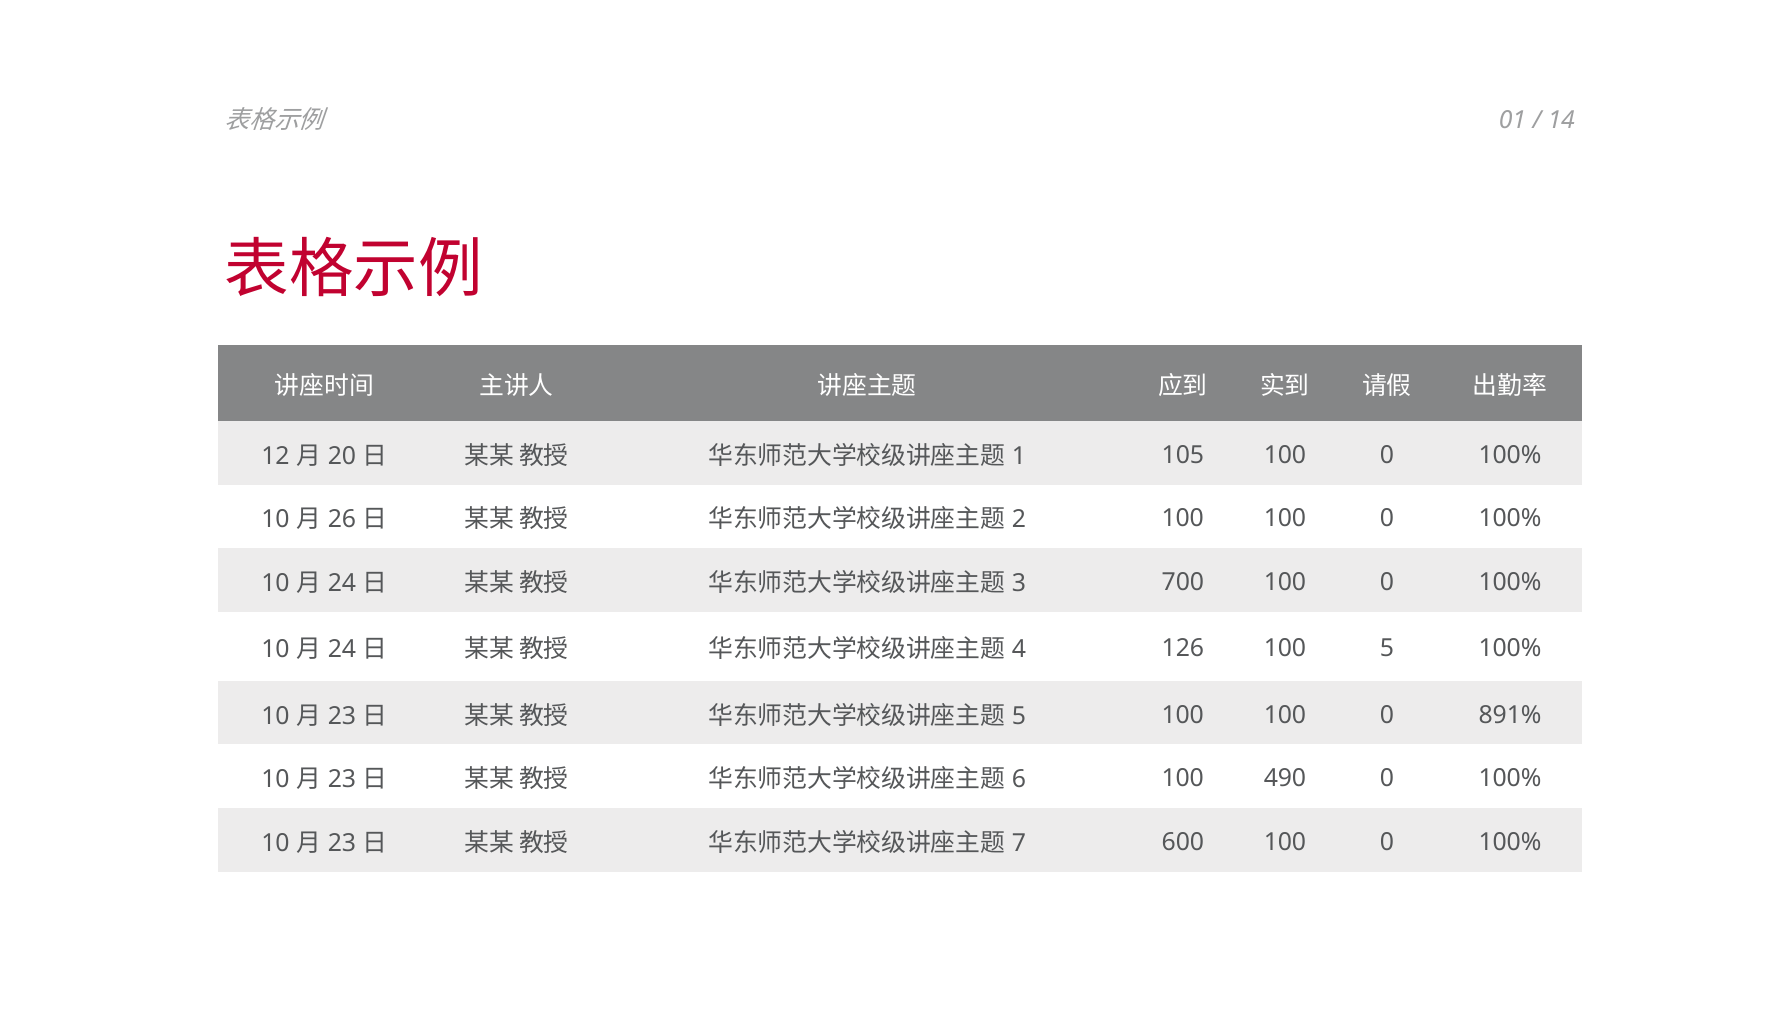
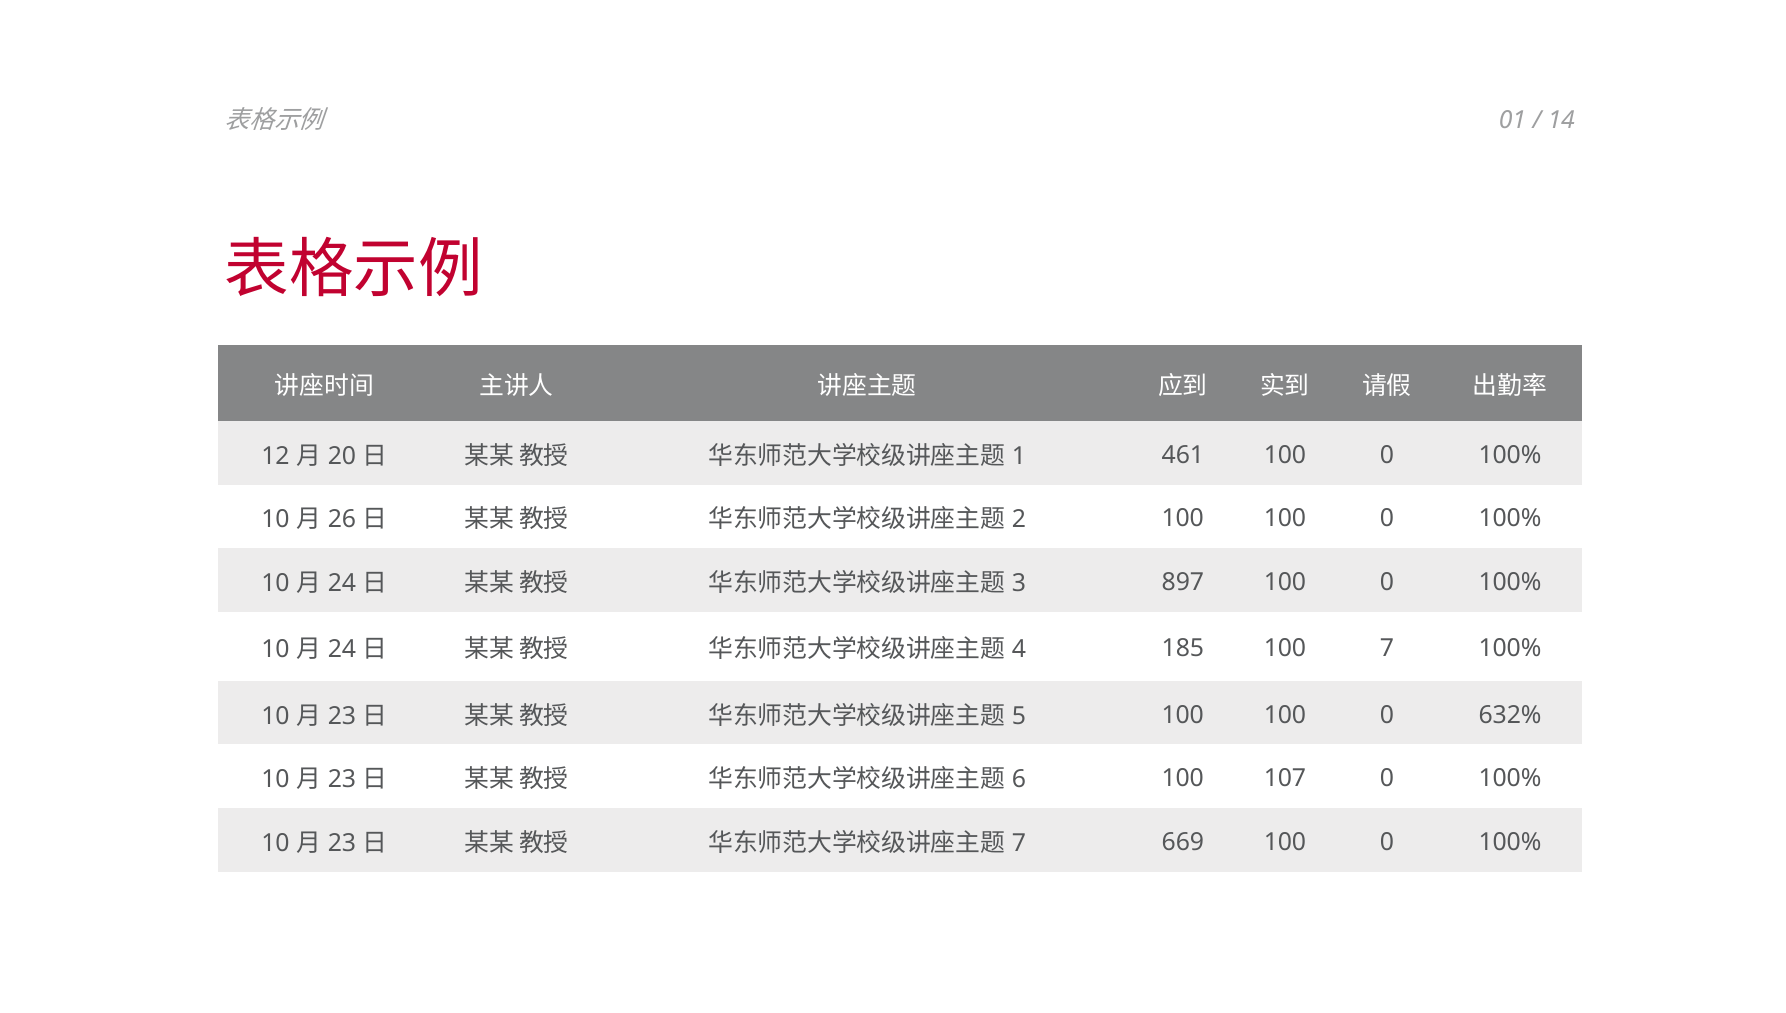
105: 105 -> 461
700: 700 -> 897
126: 126 -> 185
100 5: 5 -> 7
891%: 891% -> 632%
490: 490 -> 107
600: 600 -> 669
